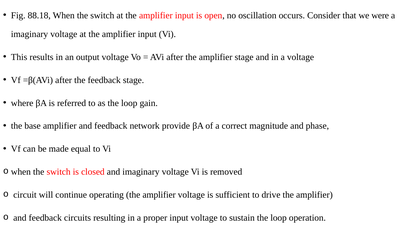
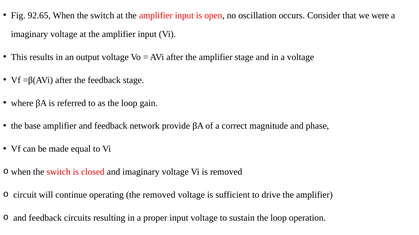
88.18: 88.18 -> 92.65
operating the amplifier: amplifier -> removed
